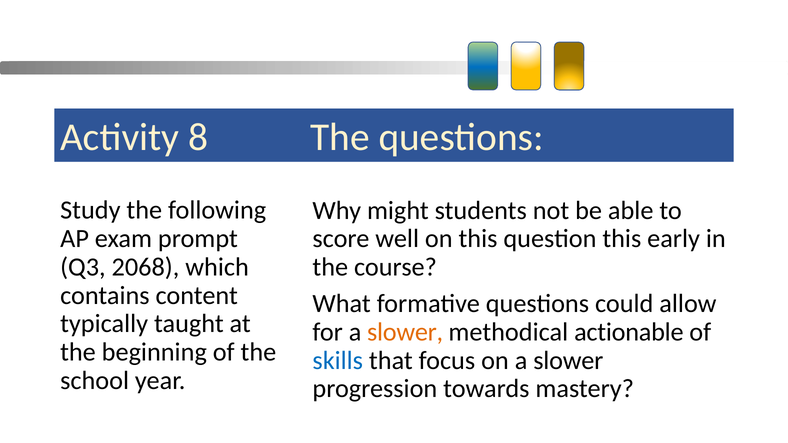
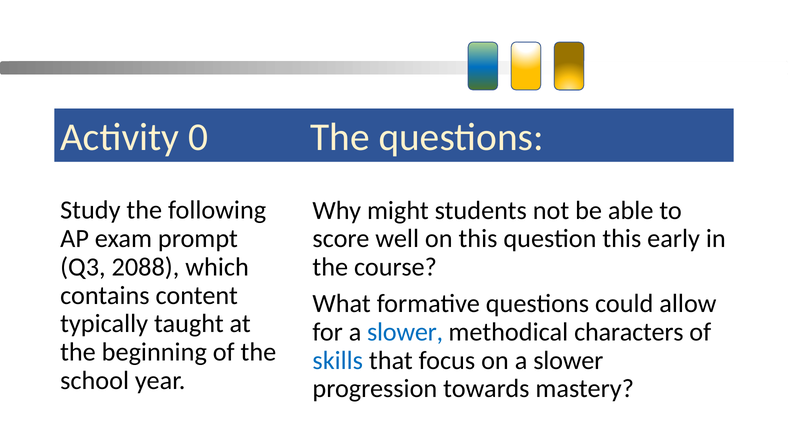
8: 8 -> 0
2068: 2068 -> 2088
slower at (405, 332) colour: orange -> blue
actionable: actionable -> characters
